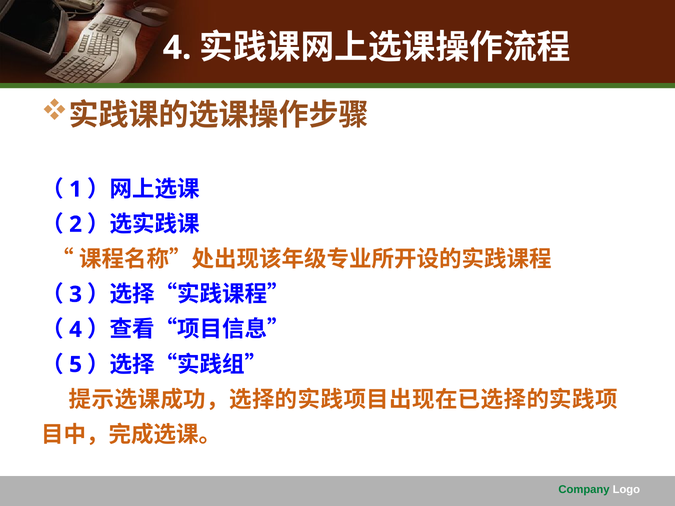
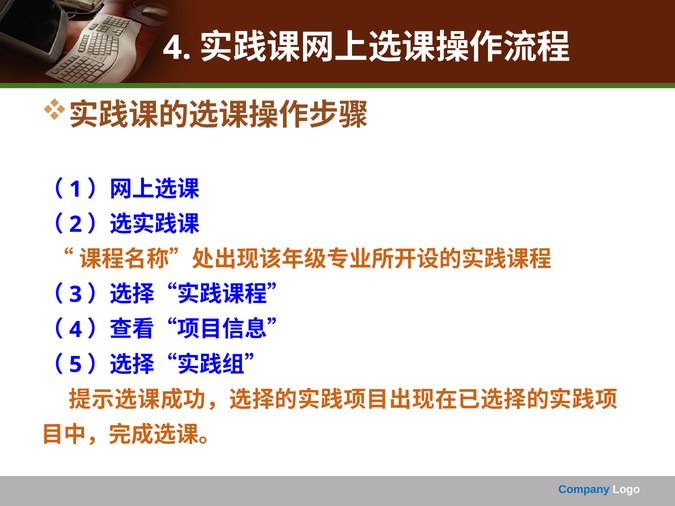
Company colour: green -> blue
